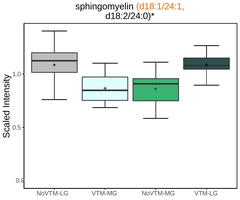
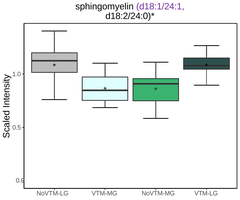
d18:1/24:1 colour: orange -> purple
